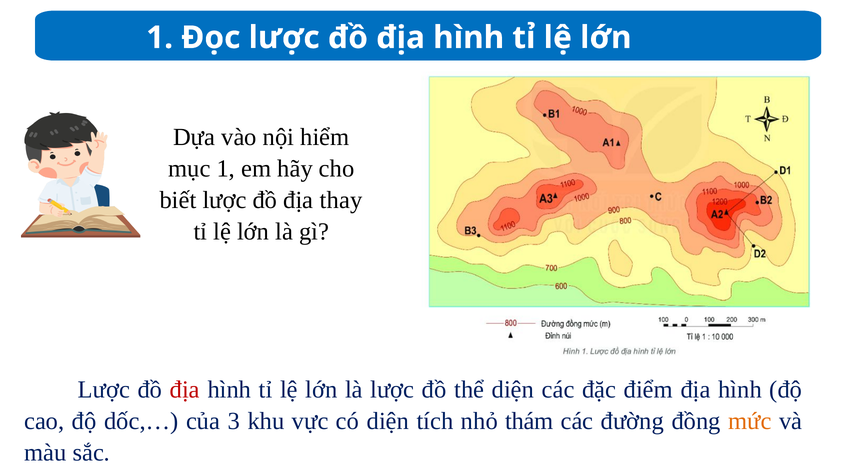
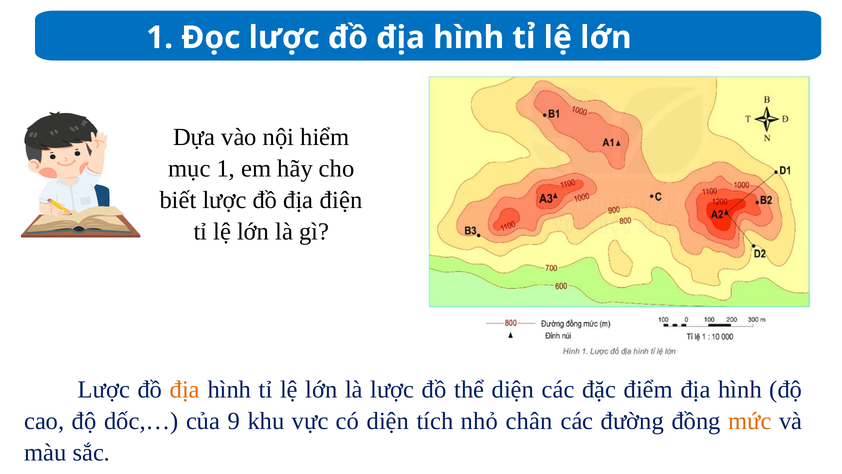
thay: thay -> điện
địa at (185, 389) colour: red -> orange
3: 3 -> 9
thám: thám -> chân
